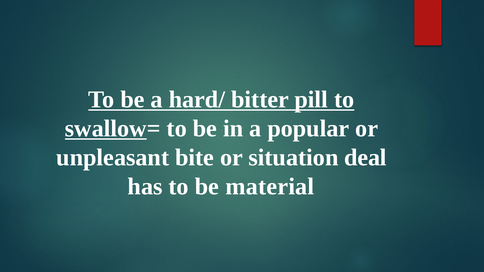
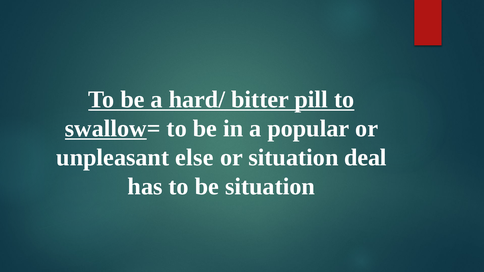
bite: bite -> else
be material: material -> situation
